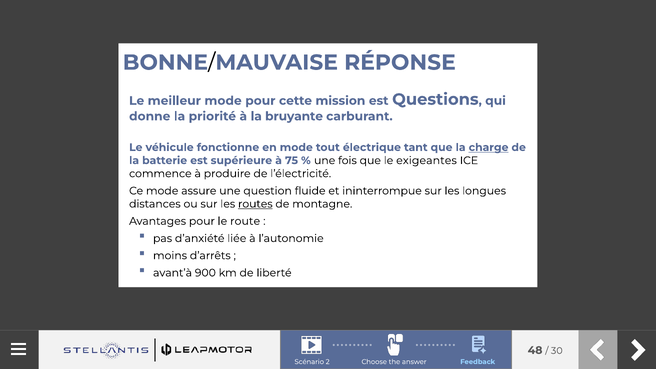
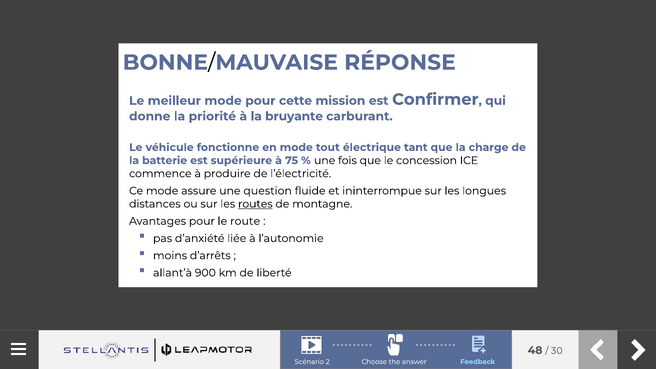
Questions: Questions -> Confirmer
charge underline: present -> none
exigeantes: exigeantes -> concession
avant’à: avant’à -> allant’à
